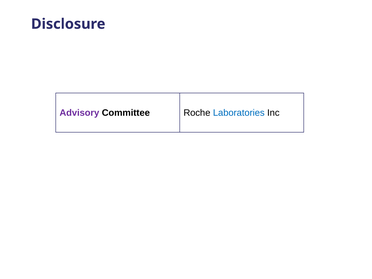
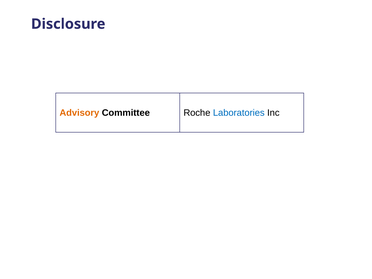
Advisory colour: purple -> orange
